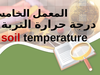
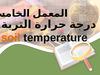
soil colour: red -> orange
